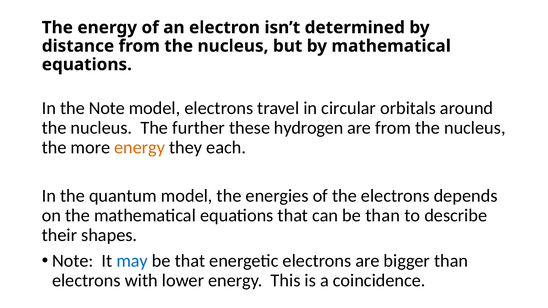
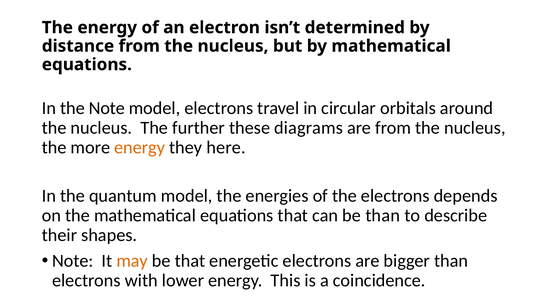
hydrogen: hydrogen -> diagrams
each: each -> here
may colour: blue -> orange
